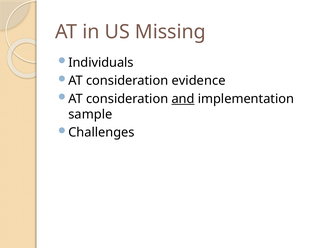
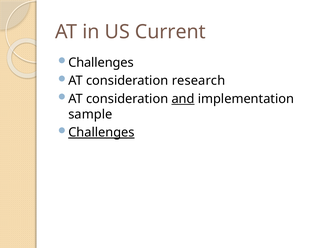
Missing: Missing -> Current
Individuals at (101, 62): Individuals -> Challenges
evidence: evidence -> research
Challenges at (101, 132) underline: none -> present
